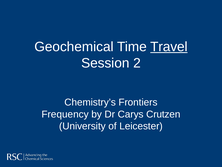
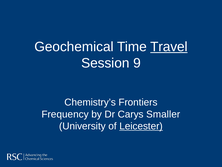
2: 2 -> 9
Crutzen: Crutzen -> Smaller
Leicester underline: none -> present
